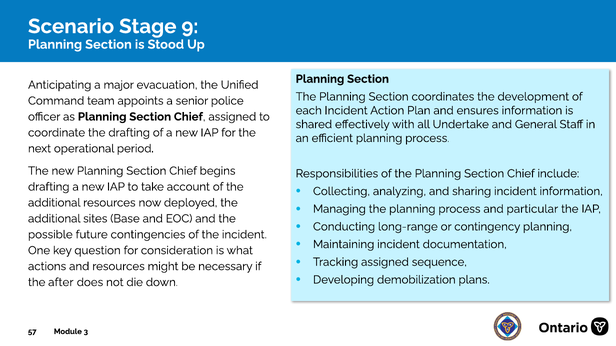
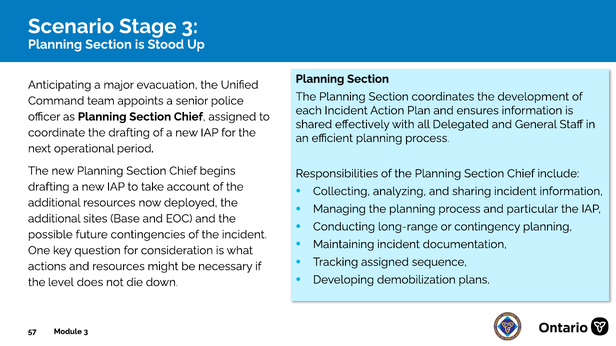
Stage 9: 9 -> 3
Undertake: Undertake -> Delegated
after: after -> level
